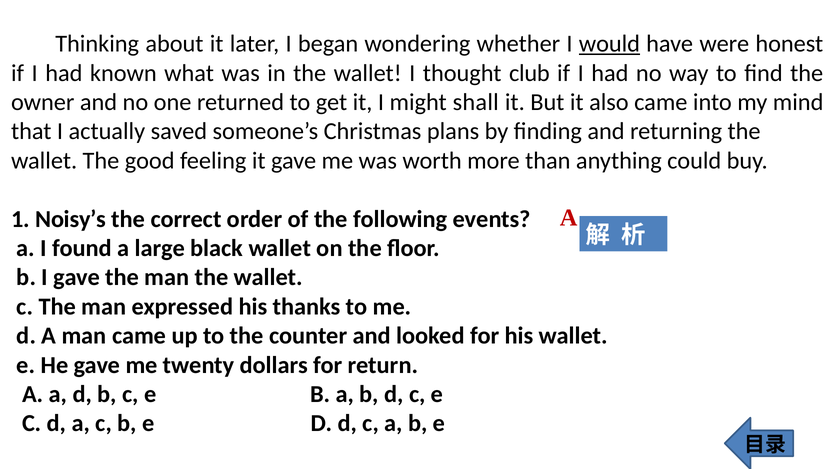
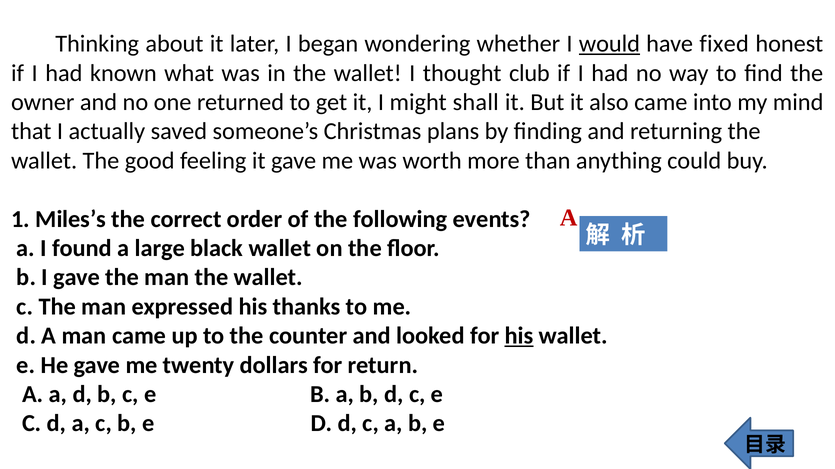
were: were -> fixed
Noisy’s: Noisy’s -> Miles’s
his at (519, 336) underline: none -> present
